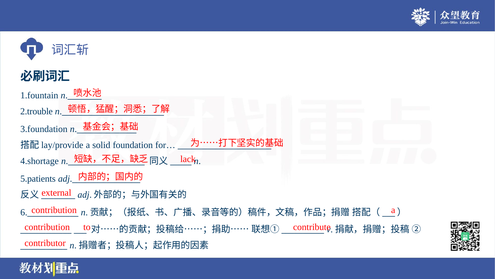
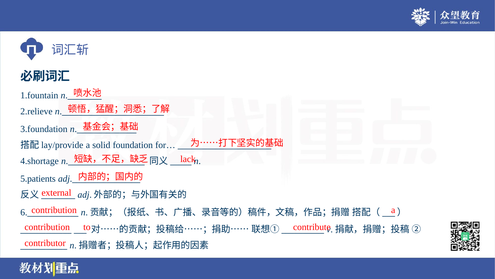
2.trouble: 2.trouble -> 2.relieve
